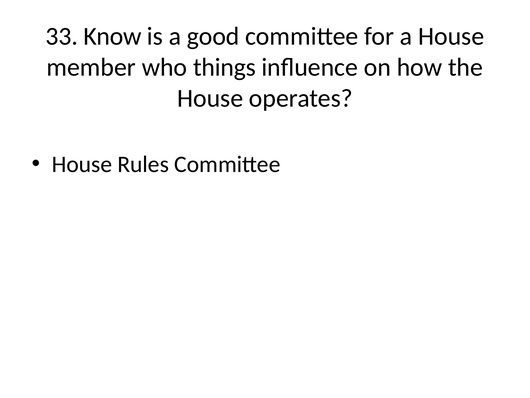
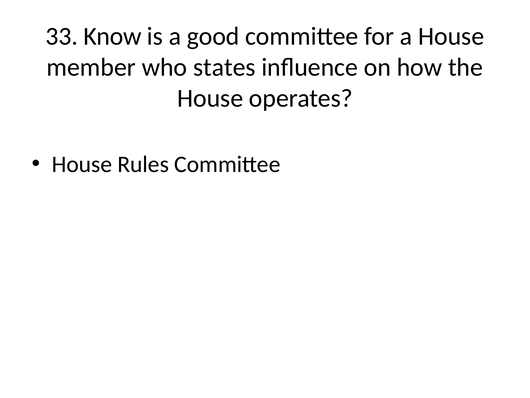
things: things -> states
